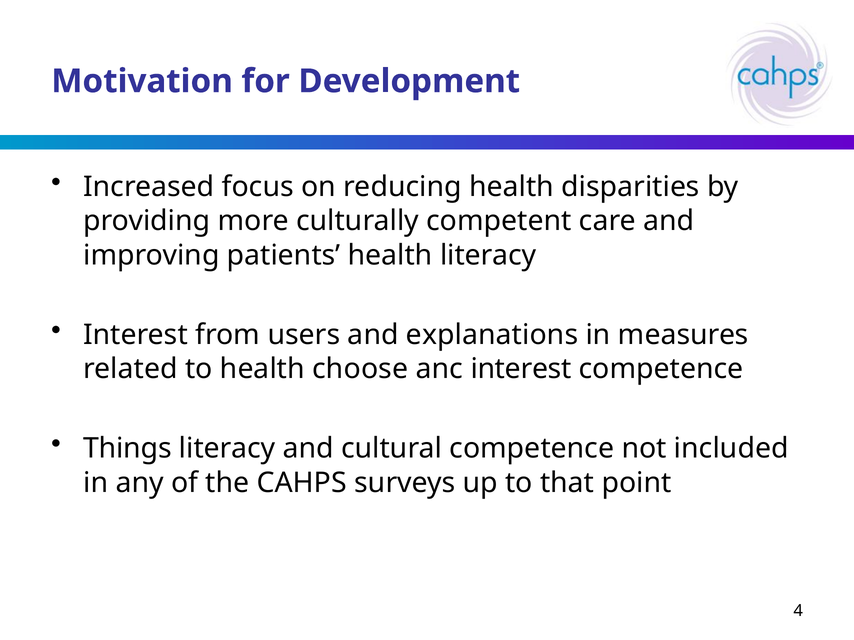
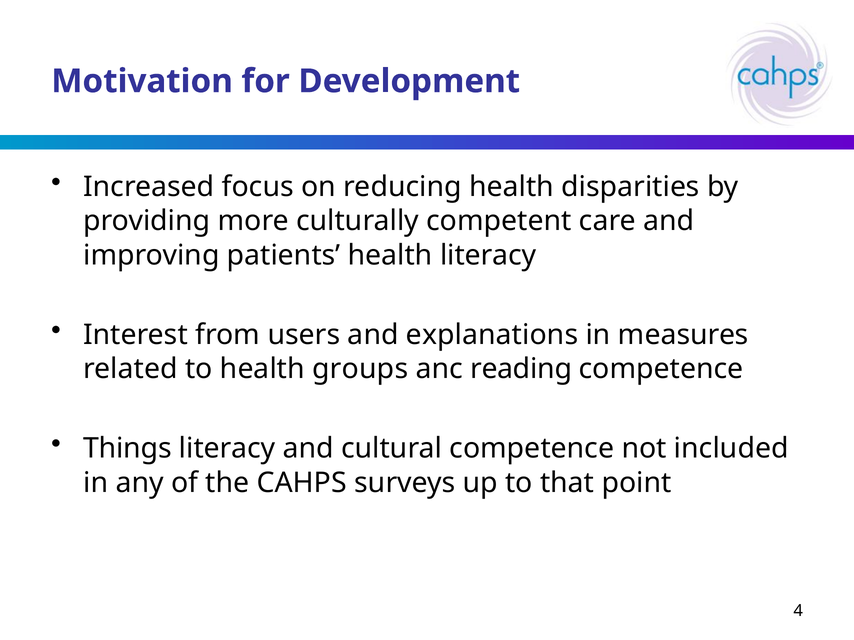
choose: choose -> groups
anc interest: interest -> reading
